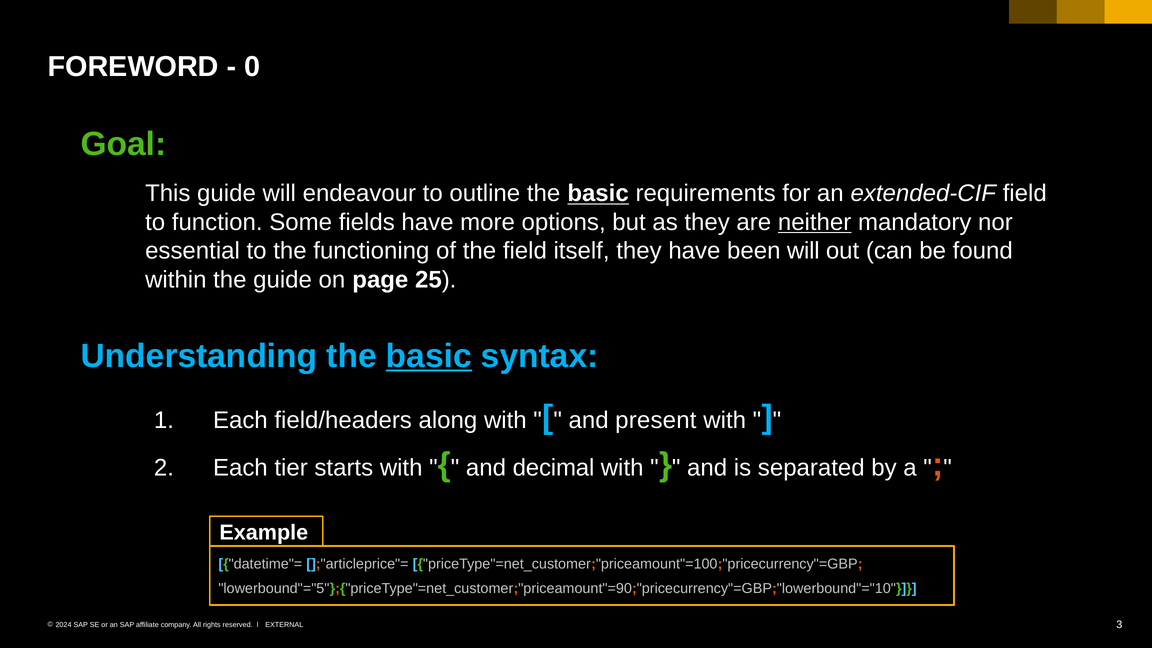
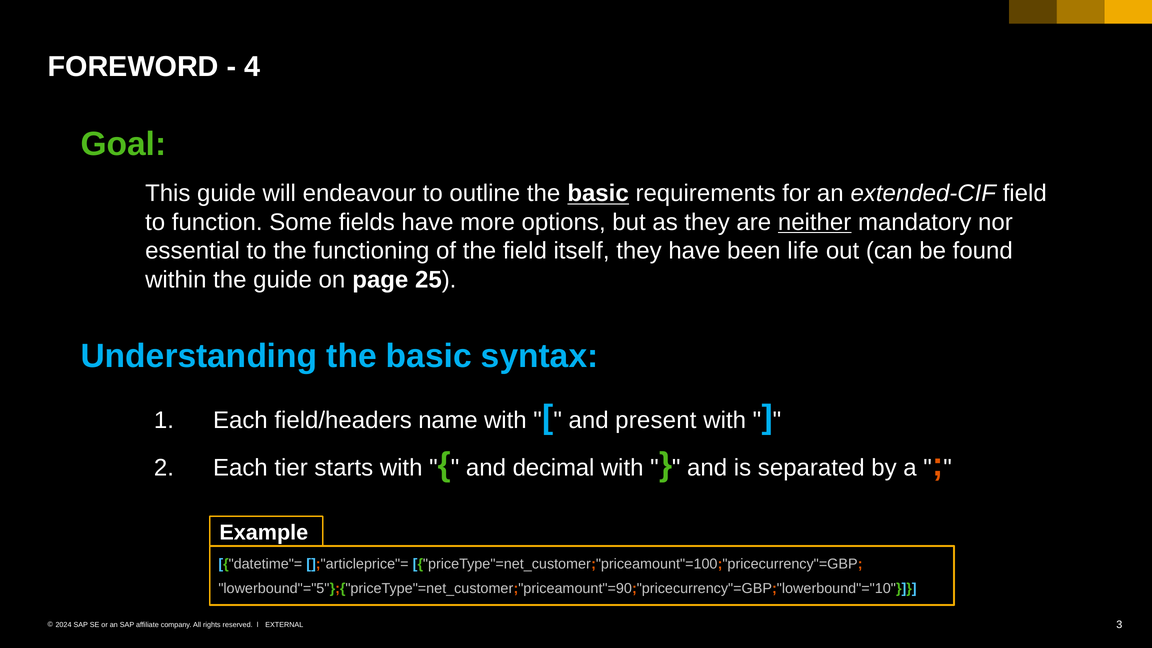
0: 0 -> 4
been will: will -> life
basic at (429, 356) underline: present -> none
along: along -> name
